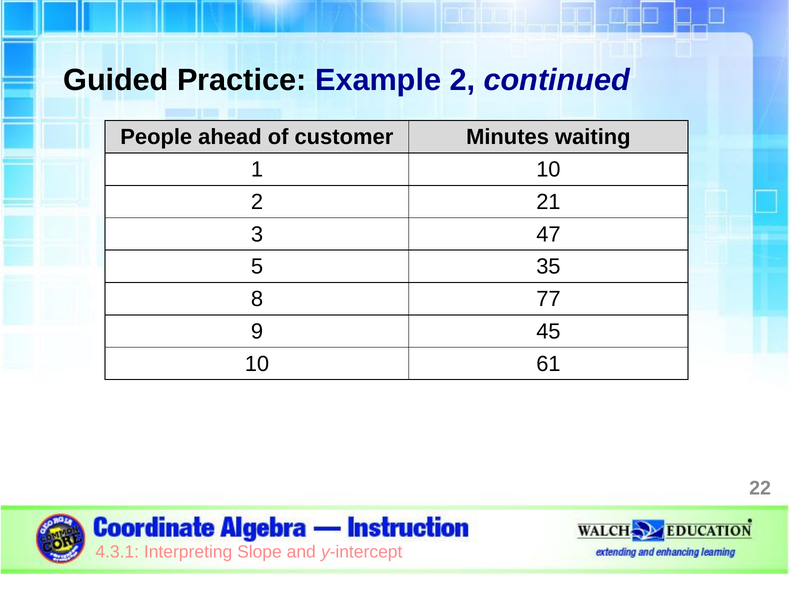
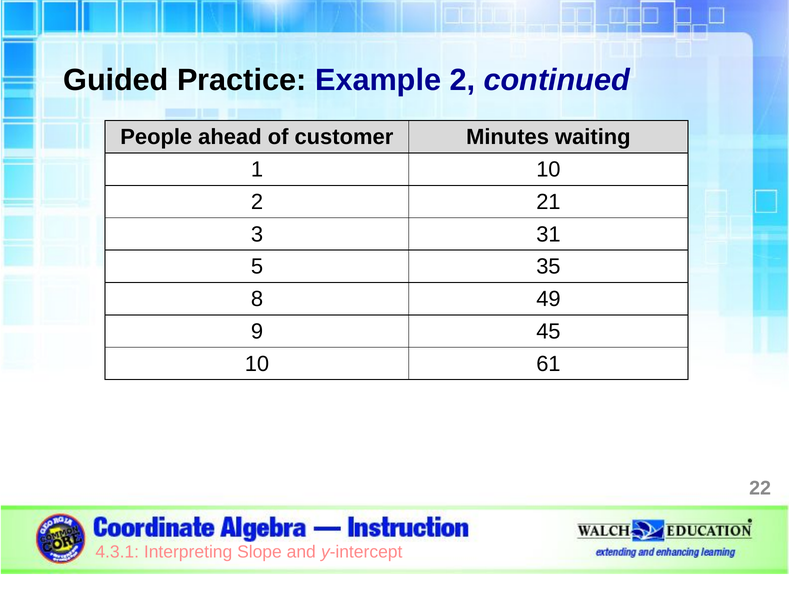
47: 47 -> 31
77: 77 -> 49
